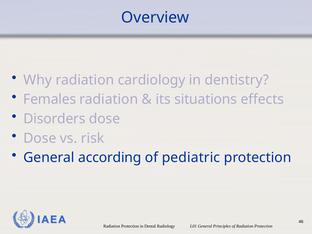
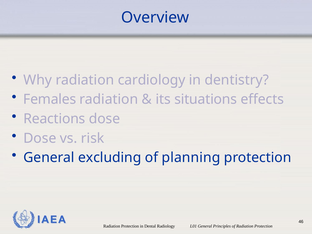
Disorders: Disorders -> Reactions
according: according -> excluding
pediatric: pediatric -> planning
